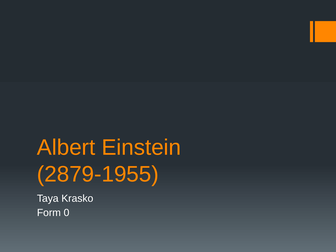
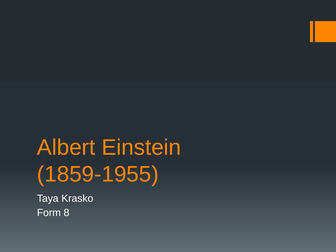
2879-1955: 2879-1955 -> 1859-1955
0: 0 -> 8
